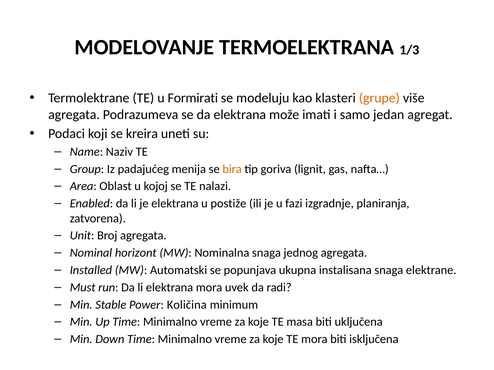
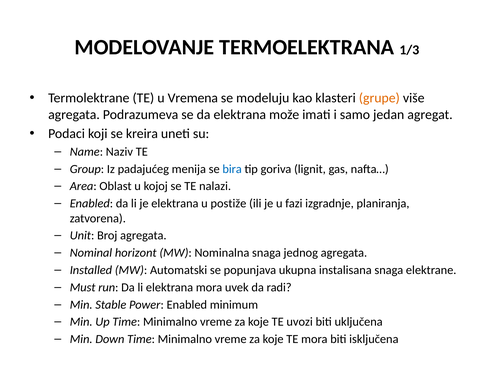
Formirati: Formirati -> Vremena
bira colour: orange -> blue
Power Količina: Količina -> Enabled
masa: masa -> uvozi
